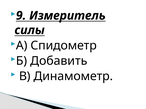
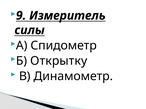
Добавить: Добавить -> Открытку
